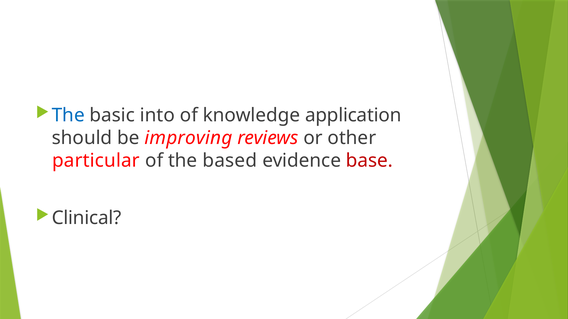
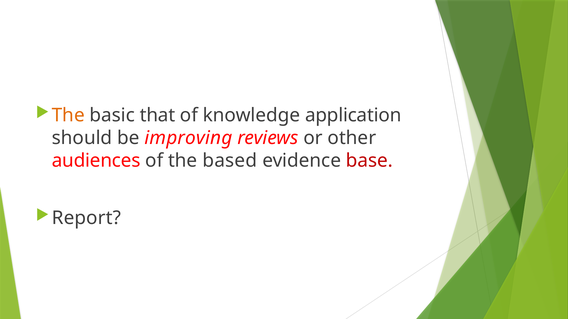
The at (68, 115) colour: blue -> orange
into: into -> that
particular: particular -> audiences
Clinical: Clinical -> Report
